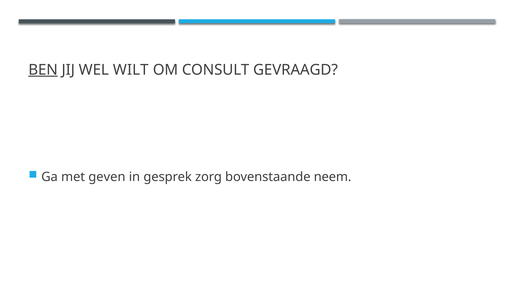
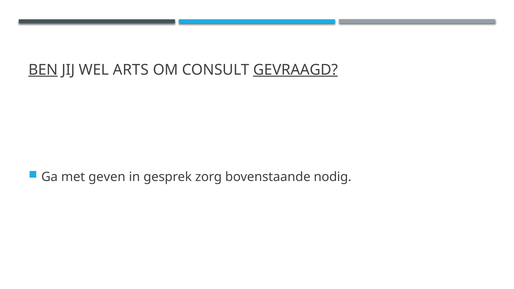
WILT: WILT -> ARTS
GEVRAAGD underline: none -> present
neem: neem -> nodig
